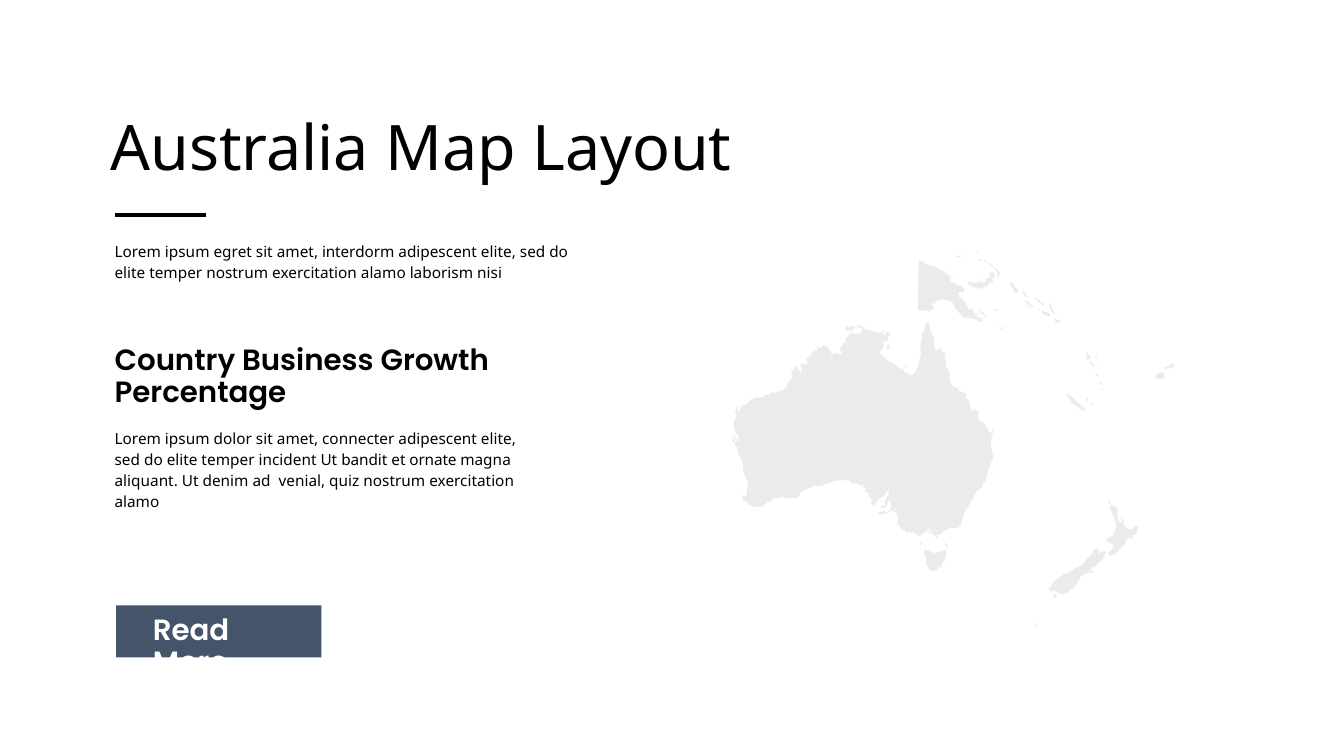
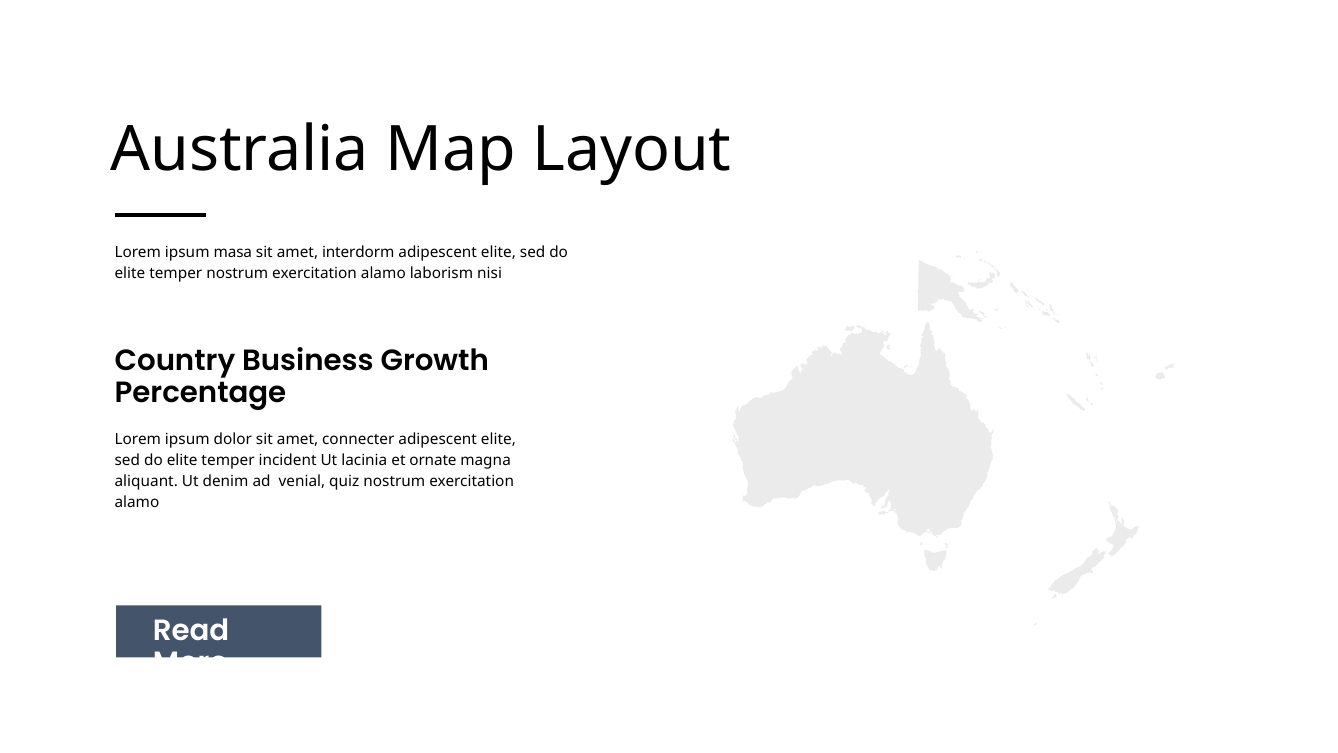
egret: egret -> masa
bandit: bandit -> lacinia
